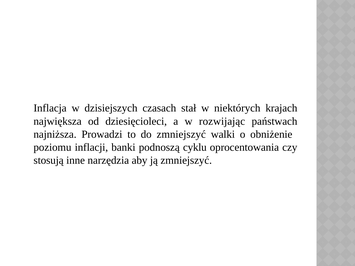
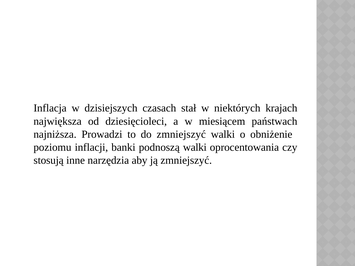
rozwijając: rozwijając -> miesiącem
podnoszą cyklu: cyklu -> walki
